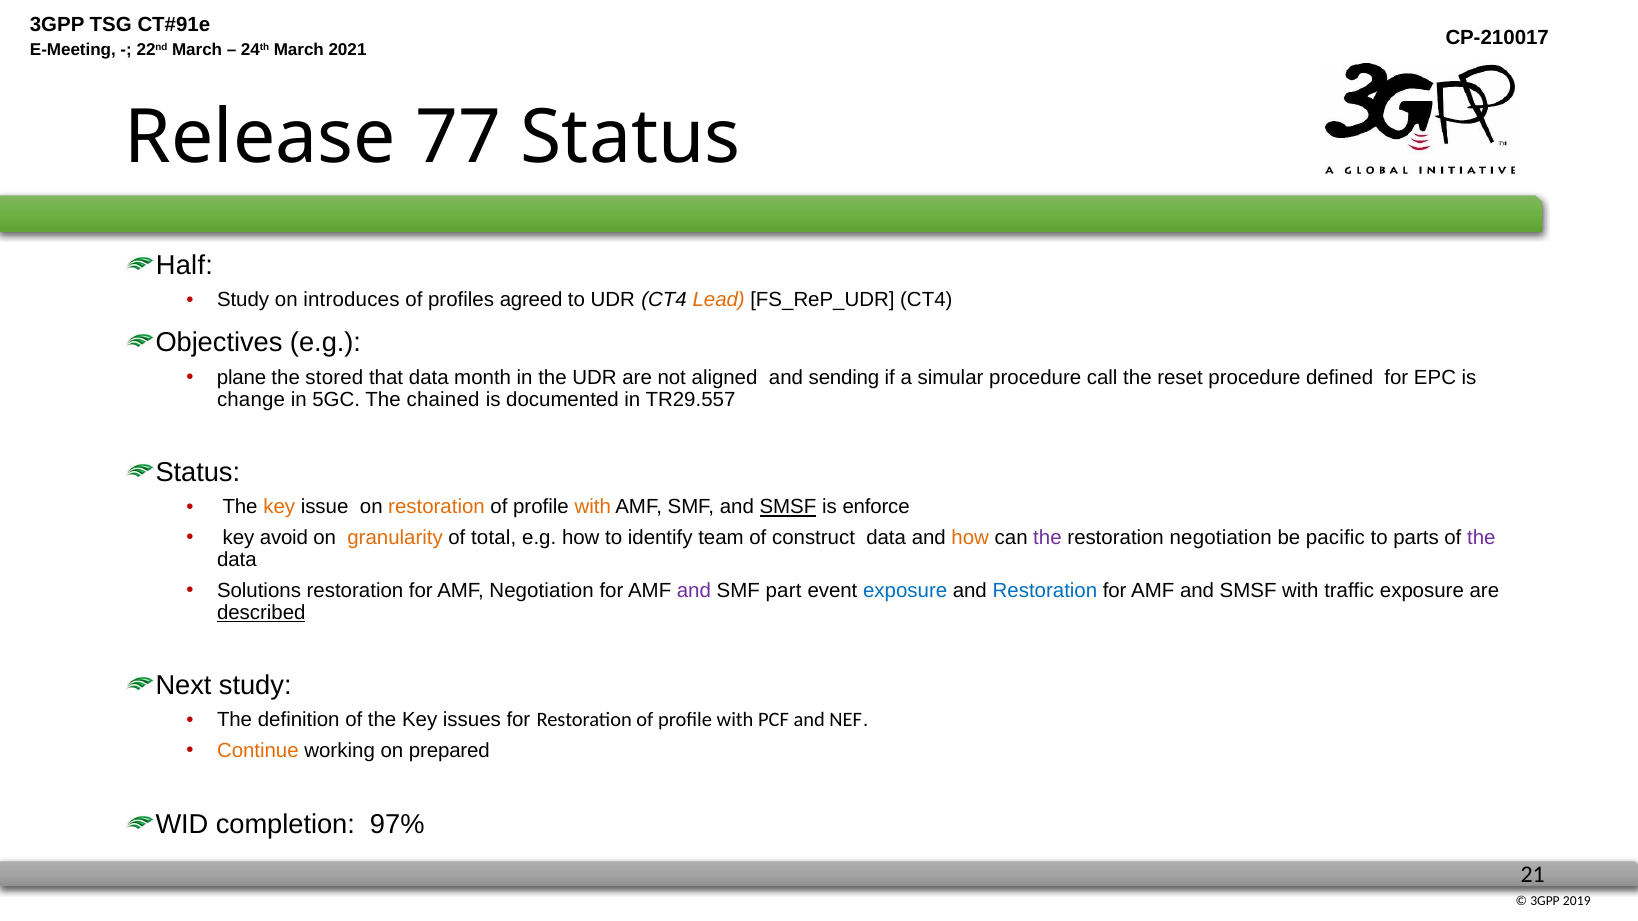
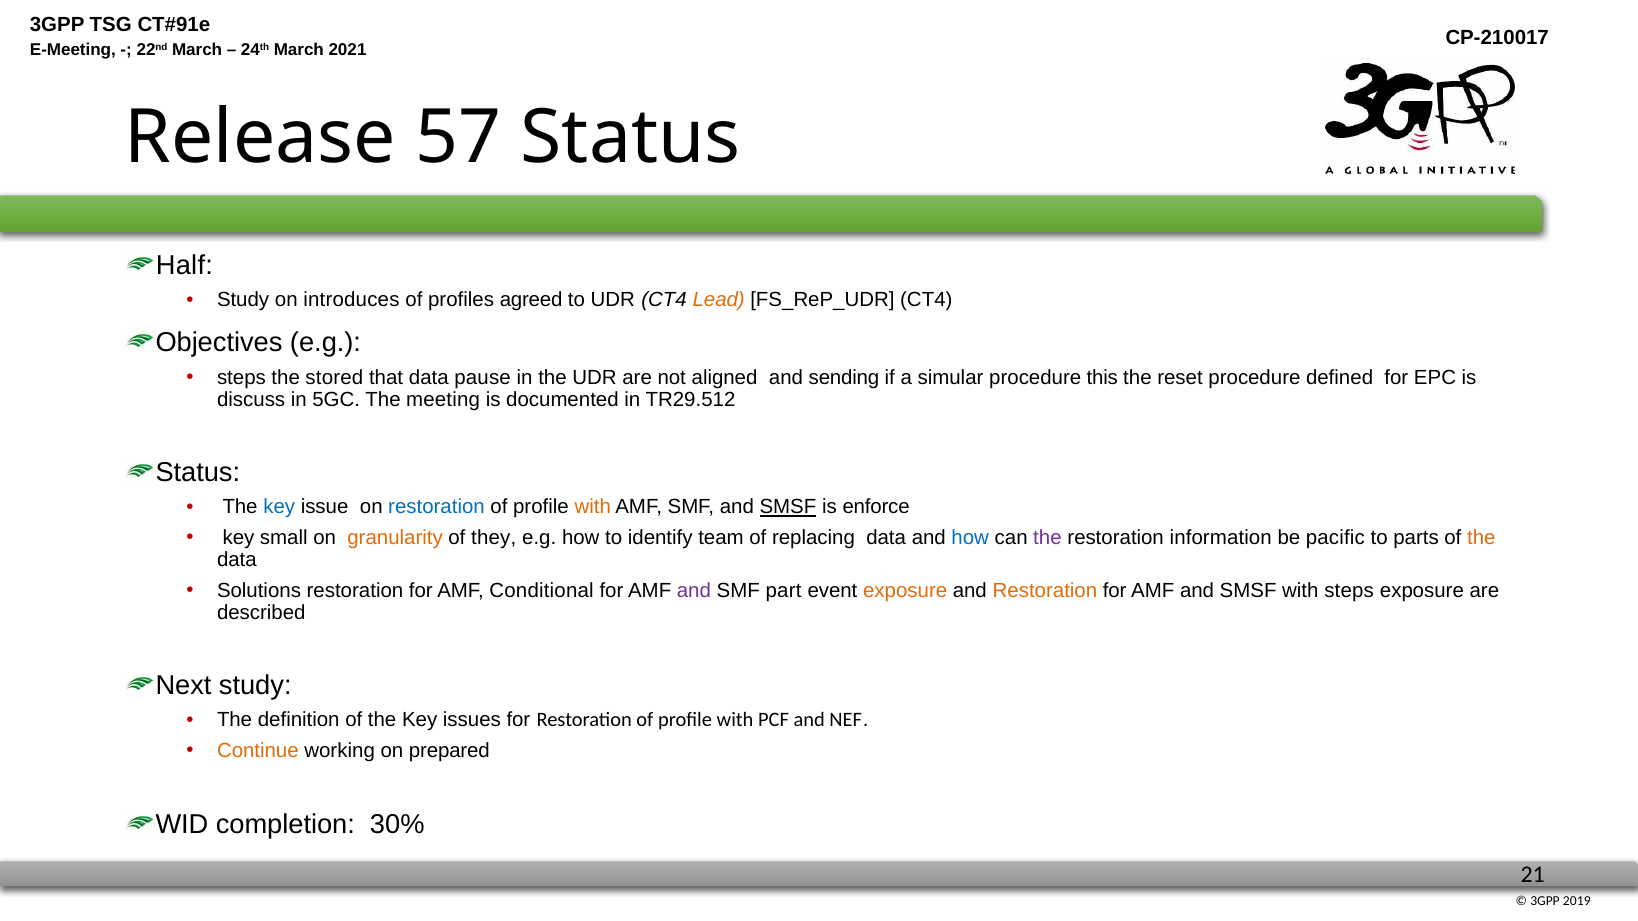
77: 77 -> 57
plane at (242, 377): plane -> steps
month: month -> pause
call: call -> this
change: change -> discuss
chained: chained -> meeting
TR29.557: TR29.557 -> TR29.512
key at (279, 507) colour: orange -> blue
restoration at (437, 507) colour: orange -> blue
avoid: avoid -> small
total: total -> they
construct: construct -> replacing
how at (970, 538) colour: orange -> blue
restoration negotiation: negotiation -> information
the at (1481, 538) colour: purple -> orange
AMF Negotiation: Negotiation -> Conditional
exposure at (905, 591) colour: blue -> orange
Restoration at (1045, 591) colour: blue -> orange
with traffic: traffic -> steps
described underline: present -> none
97%: 97% -> 30%
